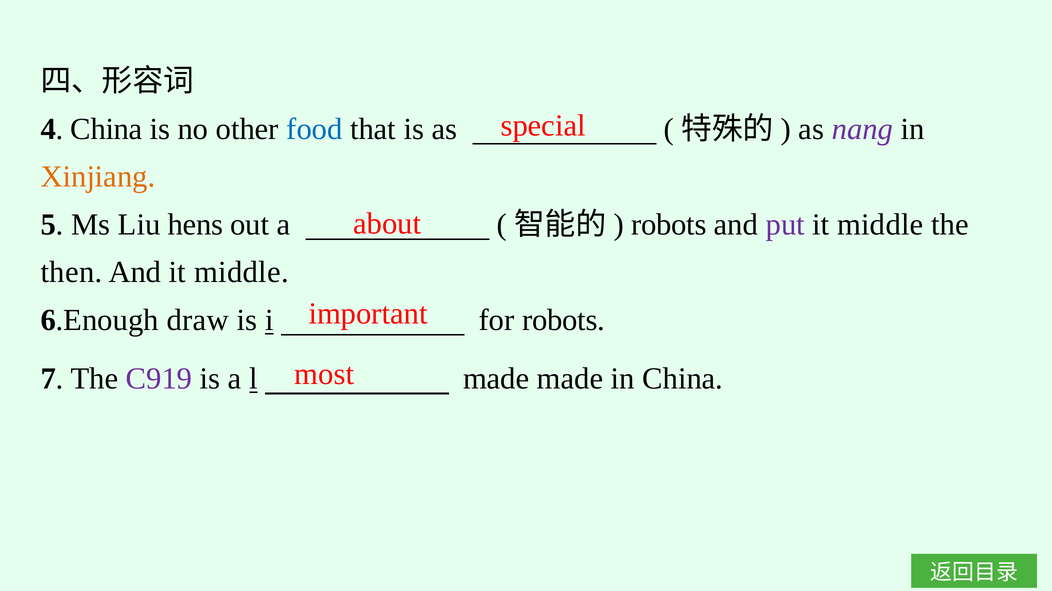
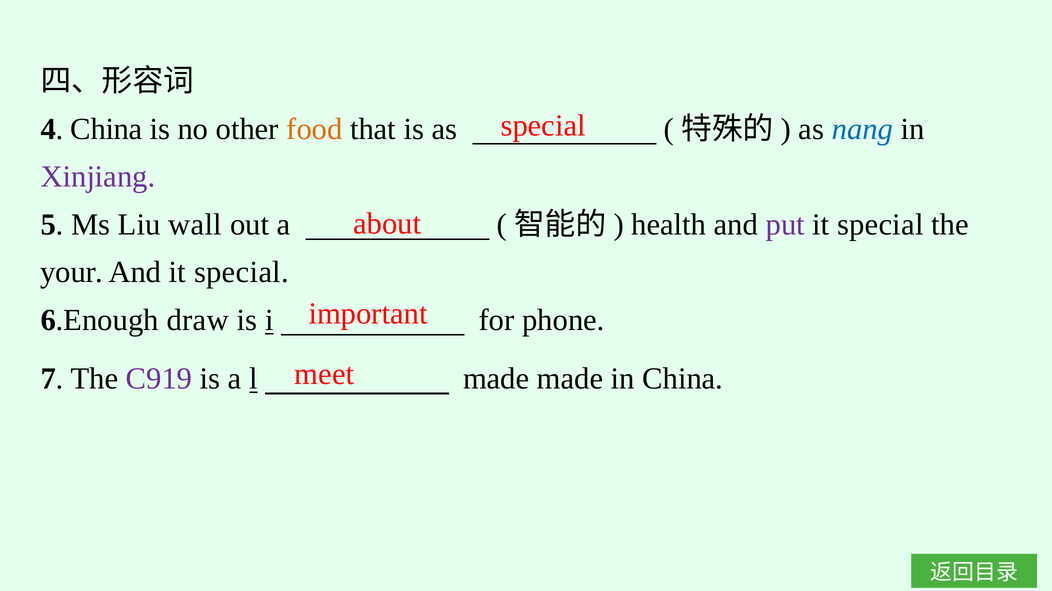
food colour: blue -> orange
nang colour: purple -> blue
Xinjiang colour: orange -> purple
hens: hens -> wall
robots at (669, 225): robots -> health
middle at (880, 225): middle -> special
then: then -> your
And it middle: middle -> special
for robots: robots -> phone
most: most -> meet
